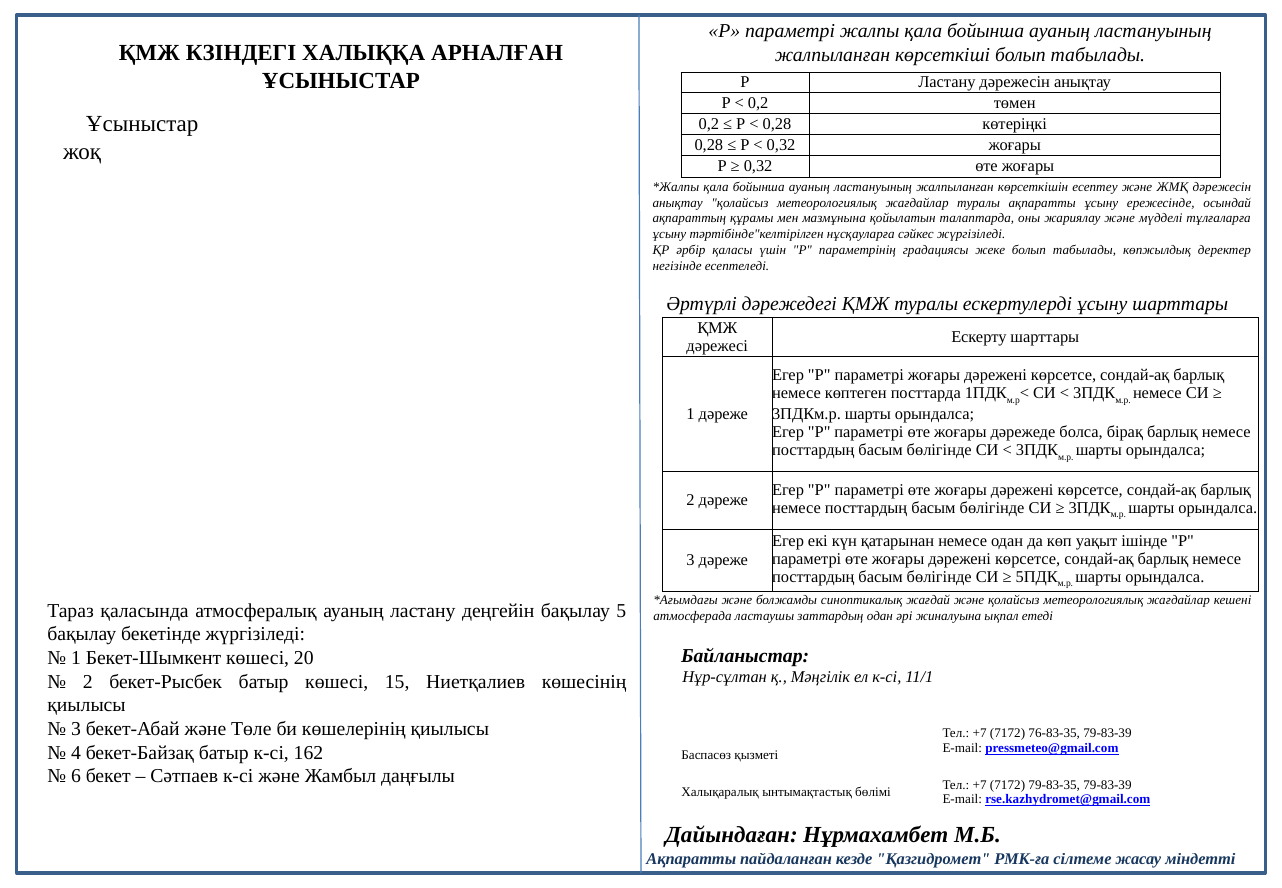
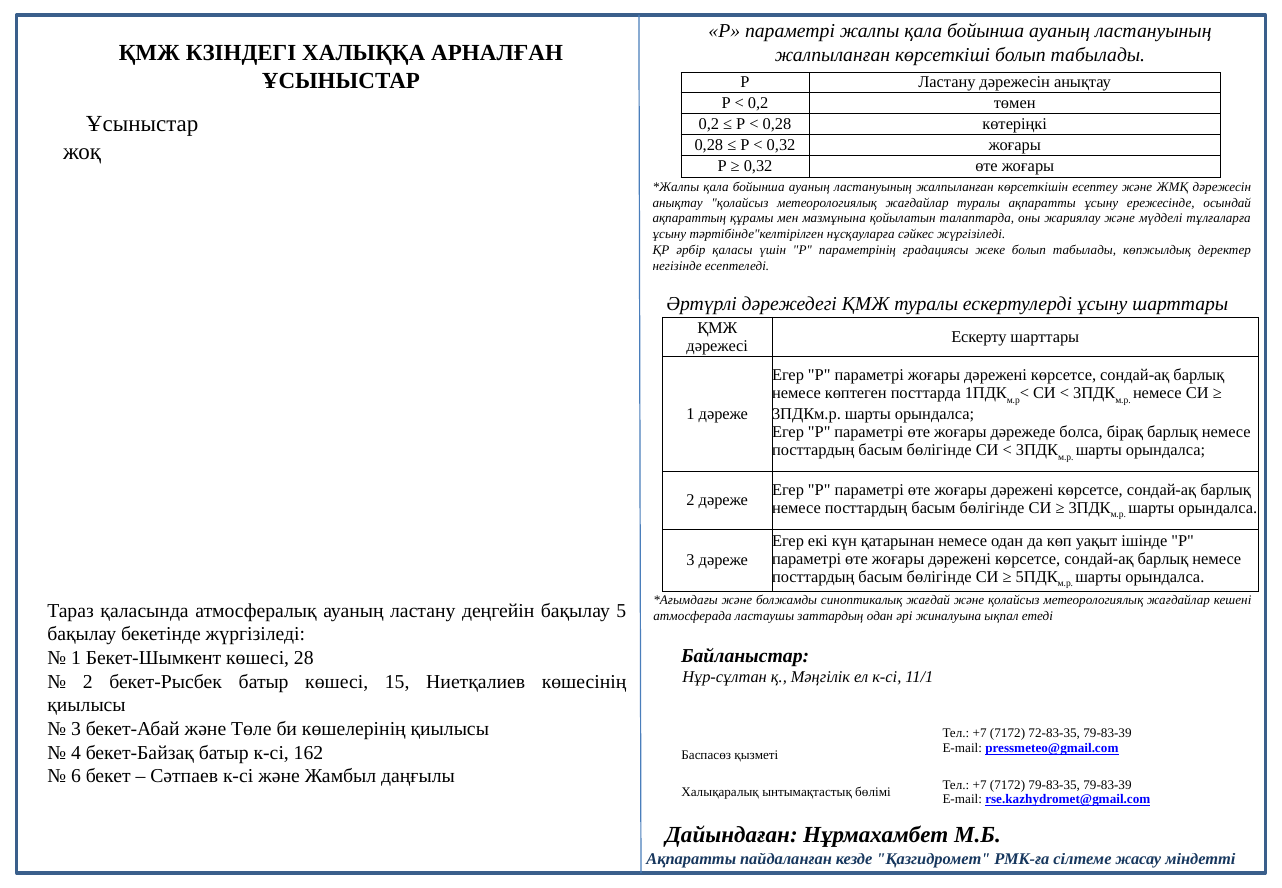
20: 20 -> 28
76-83-35: 76-83-35 -> 72-83-35
